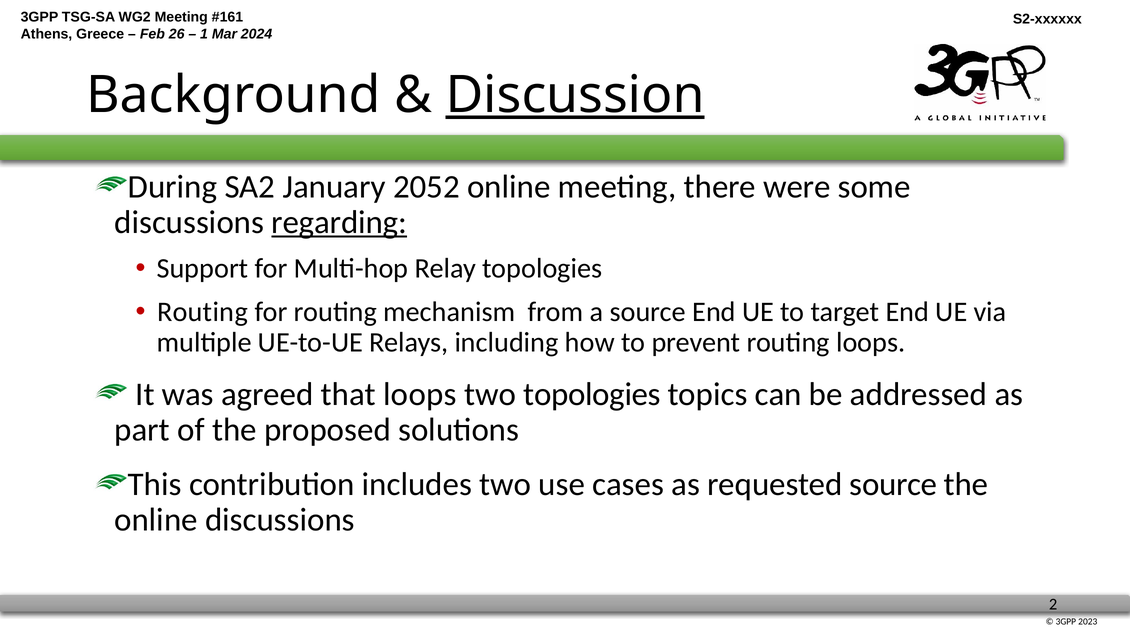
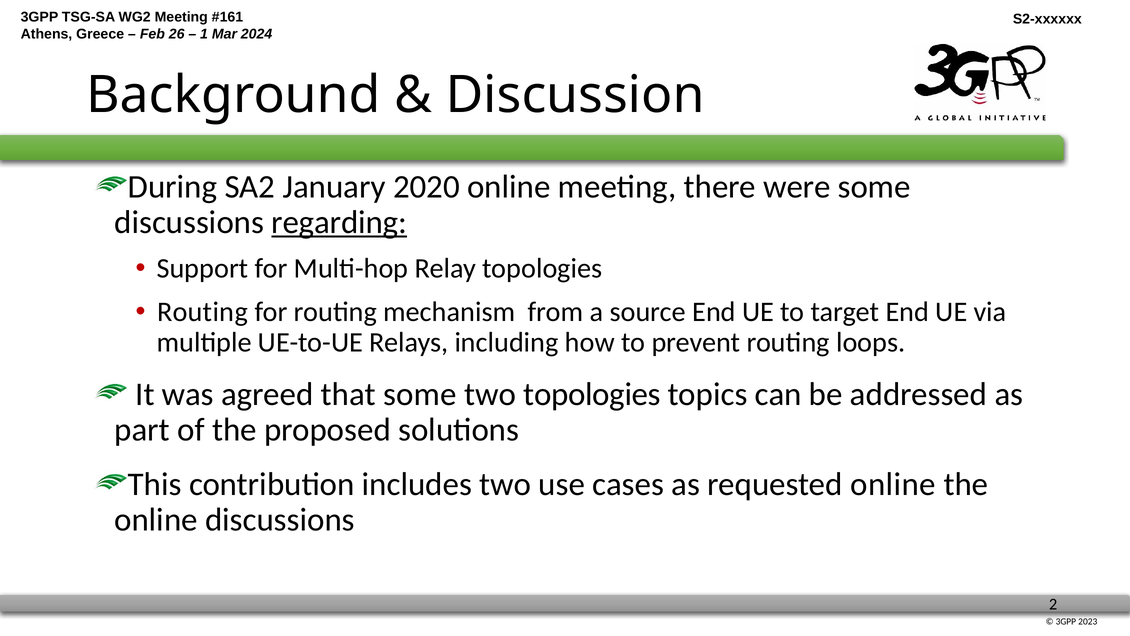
Discussion underline: present -> none
2052: 2052 -> 2020
that loops: loops -> some
requested source: source -> online
